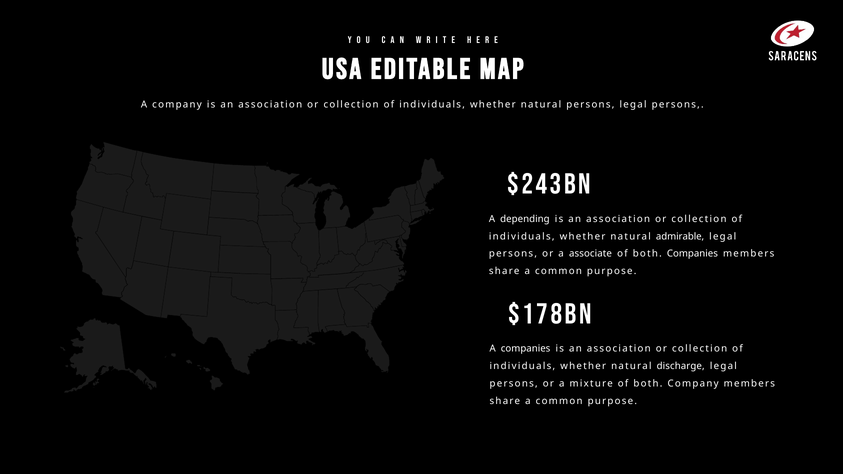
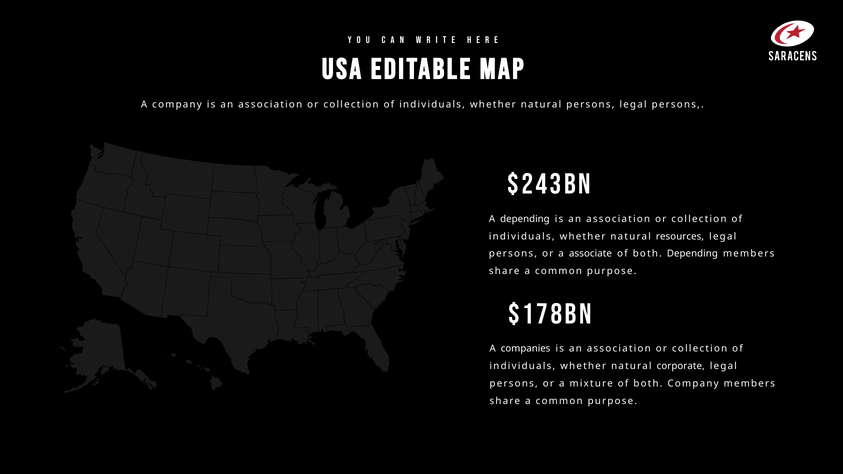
admirable: admirable -> resources
both Companies: Companies -> Depending
discharge: discharge -> corporate
